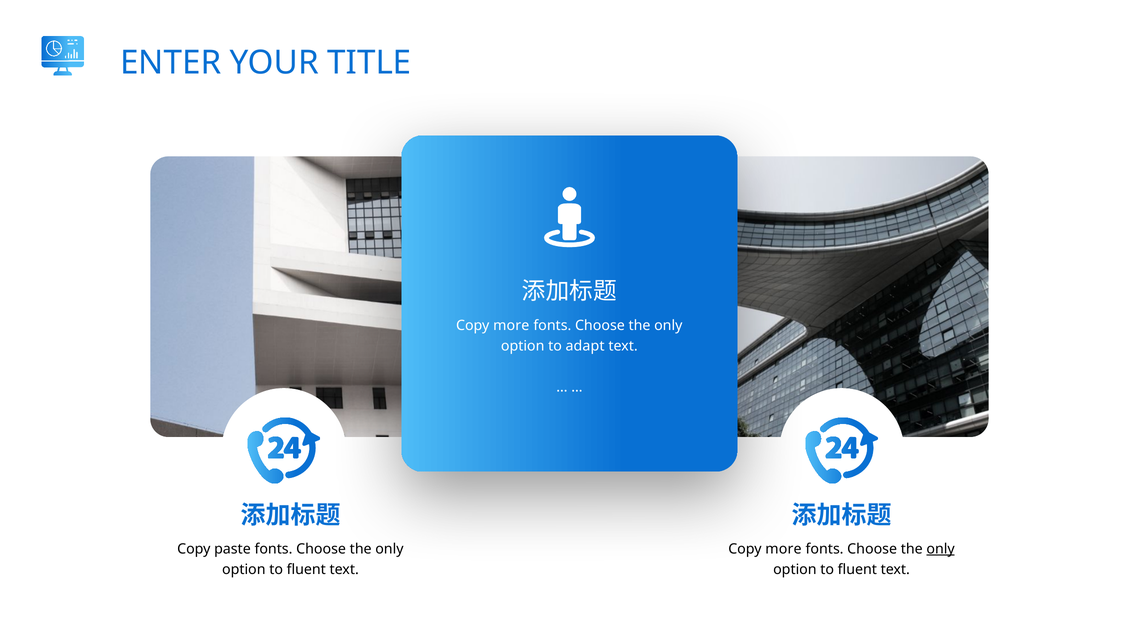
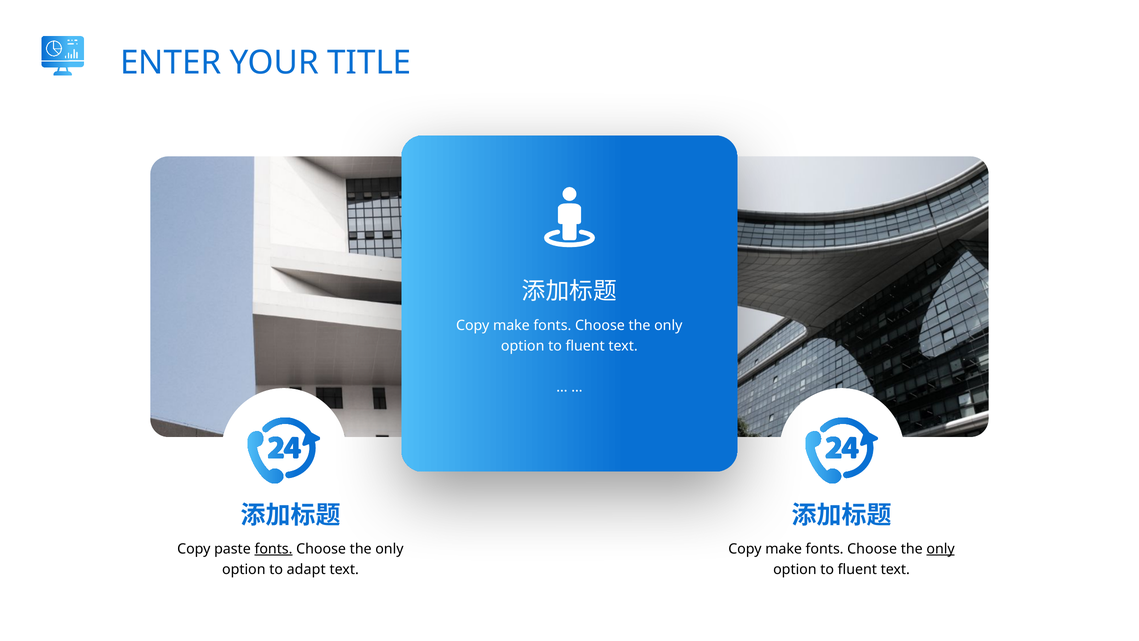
more at (511, 326): more -> make
adapt at (585, 346): adapt -> fluent
fonts at (274, 549) underline: none -> present
more at (783, 549): more -> make
fluent at (306, 569): fluent -> adapt
